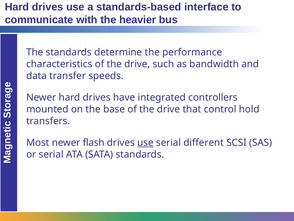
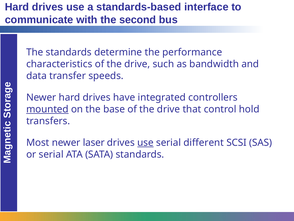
heavier: heavier -> second
mounted underline: none -> present
flash: flash -> laser
